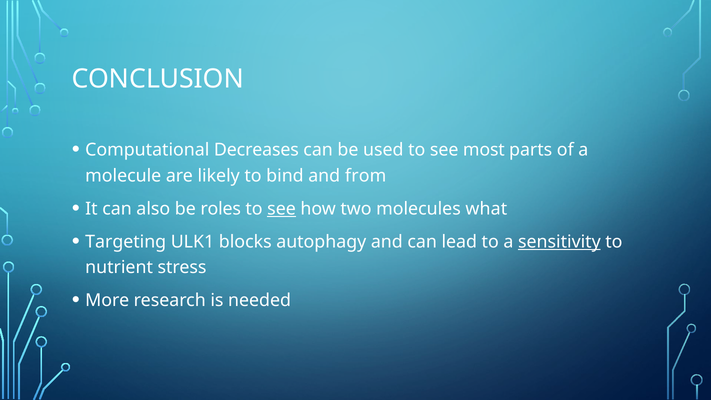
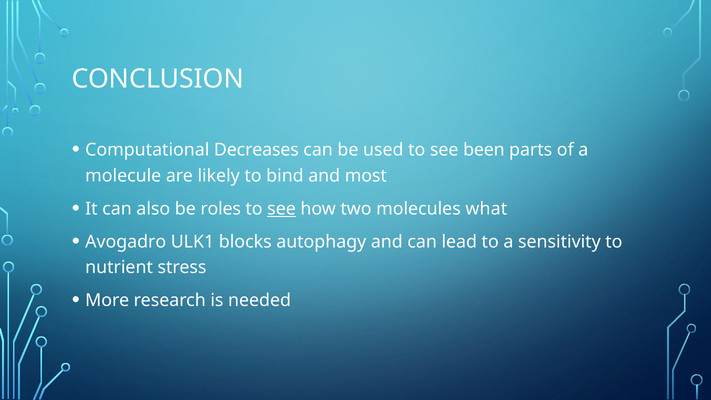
most: most -> been
from: from -> most
Targeting: Targeting -> Avogadro
sensitivity underline: present -> none
